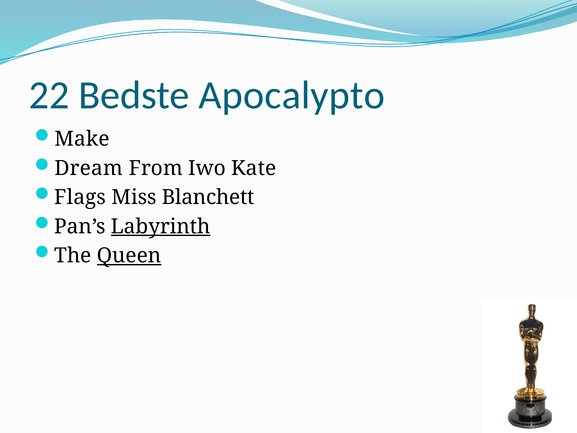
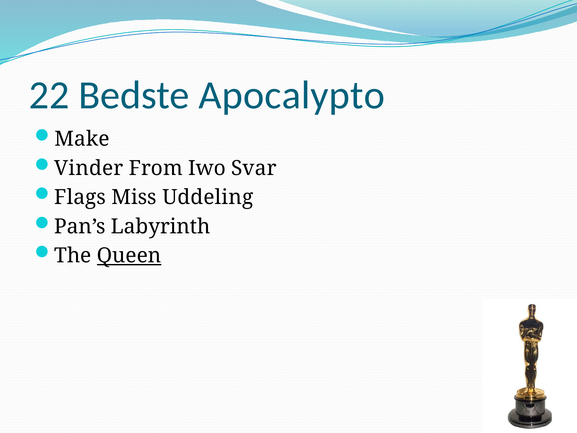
Dream: Dream -> Vinder
Kate: Kate -> Svar
Blanchett: Blanchett -> Uddeling
Labyrinth underline: present -> none
